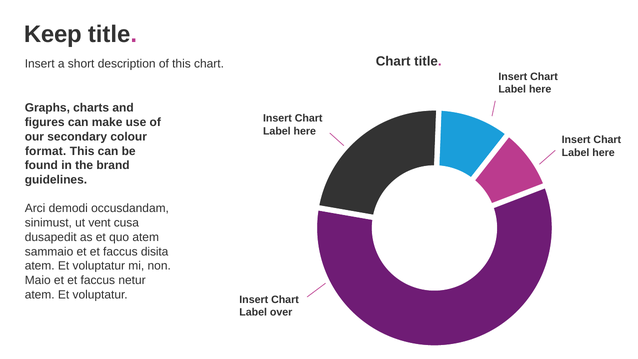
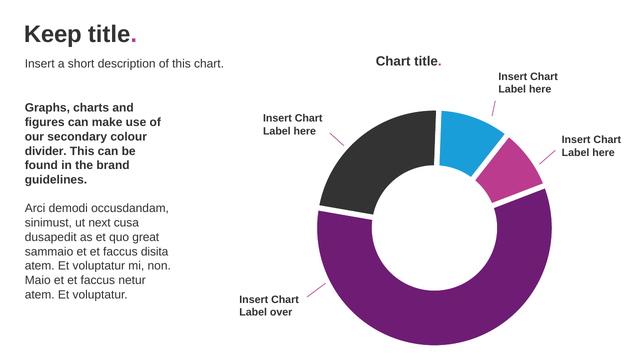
format: format -> divider
vent: vent -> next
quo atem: atem -> great
